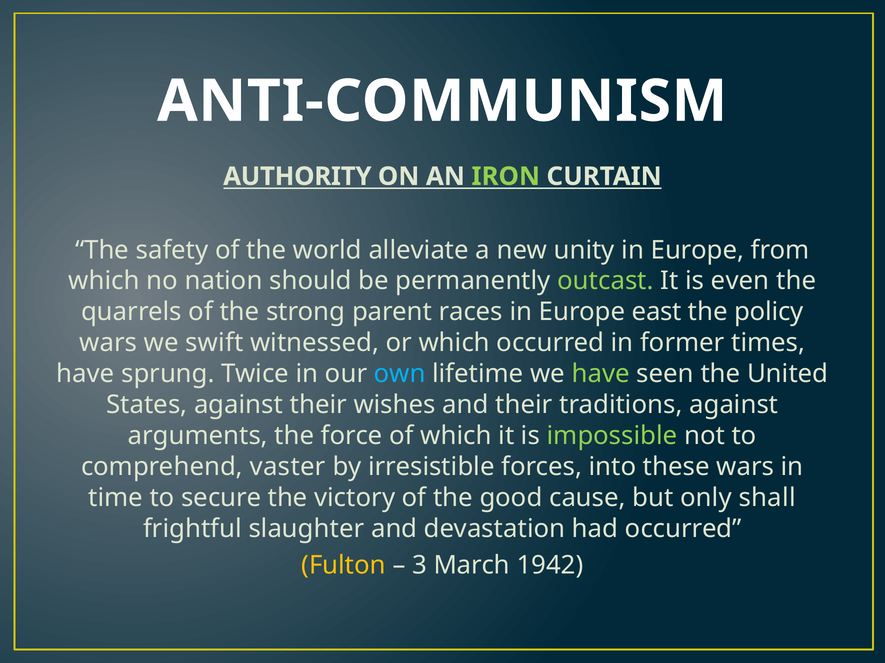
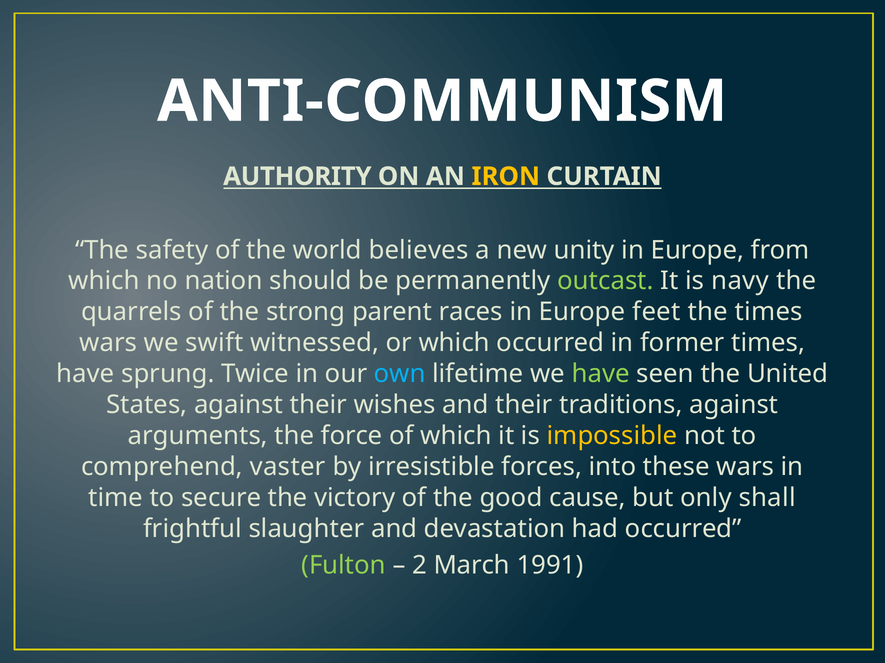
IRON colour: light green -> yellow
alleviate: alleviate -> believes
even: even -> navy
east: east -> feet
the policy: policy -> times
impossible colour: light green -> yellow
Fulton colour: yellow -> light green
3: 3 -> 2
1942: 1942 -> 1991
